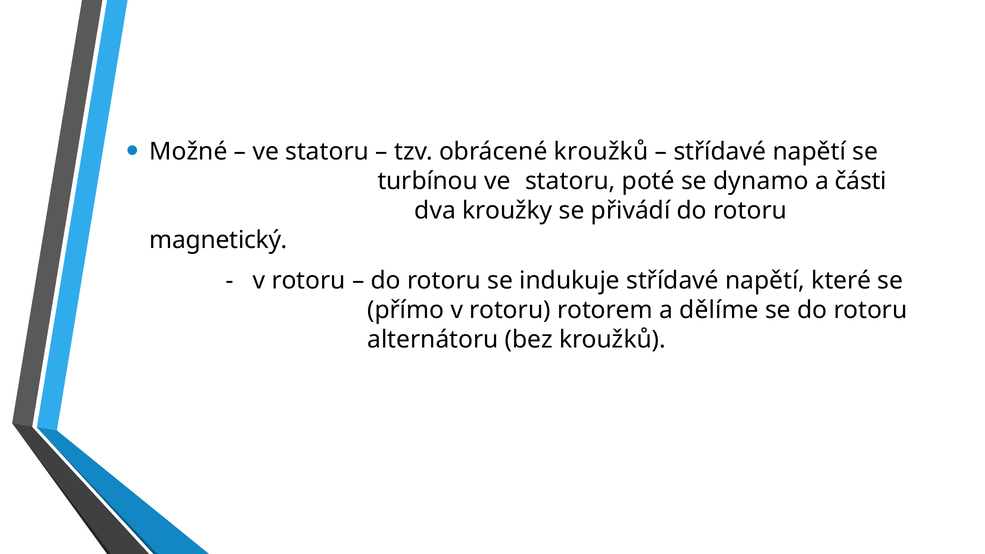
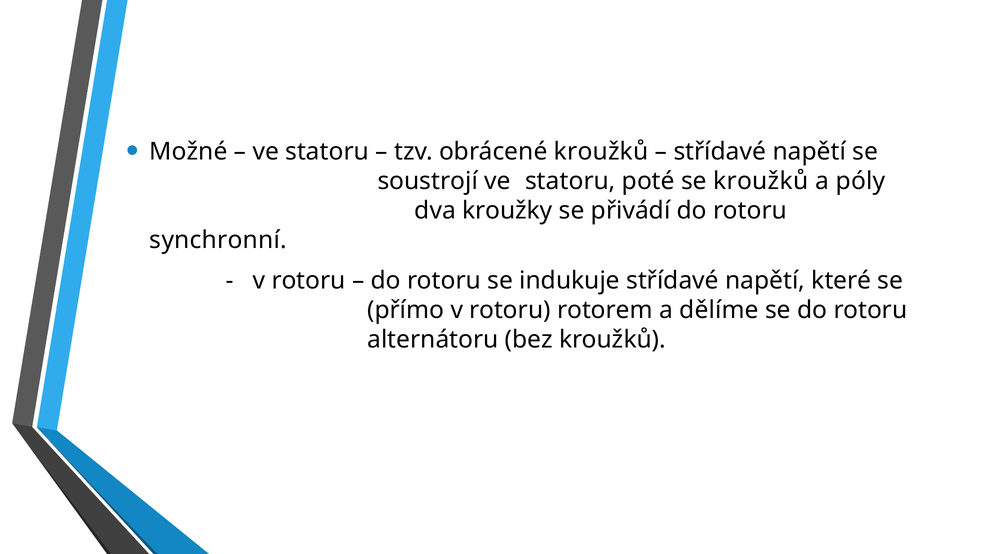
turbínou: turbínou -> soustrojí
se dynamo: dynamo -> kroužků
části: části -> póly
magnetický: magnetický -> synchronní
